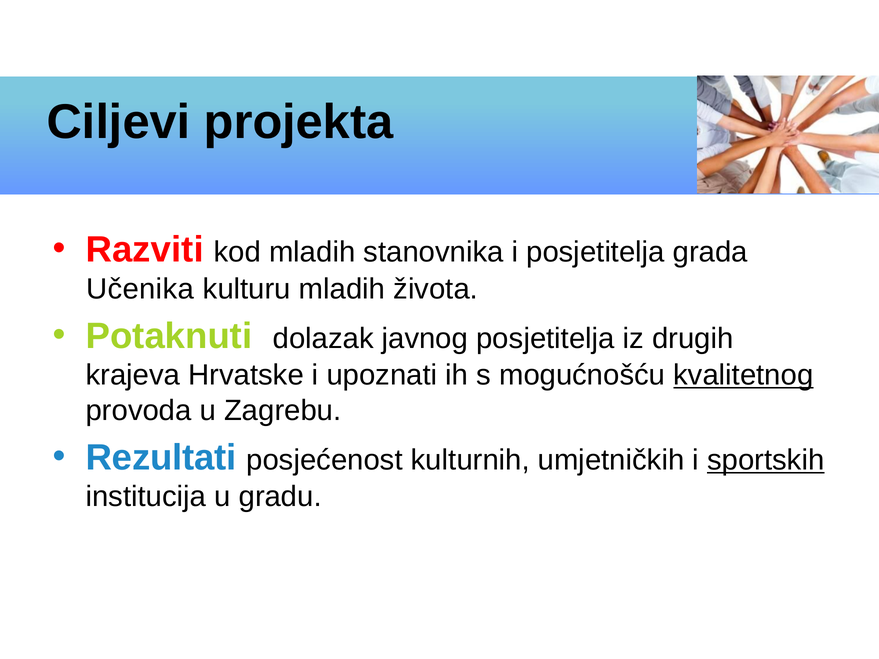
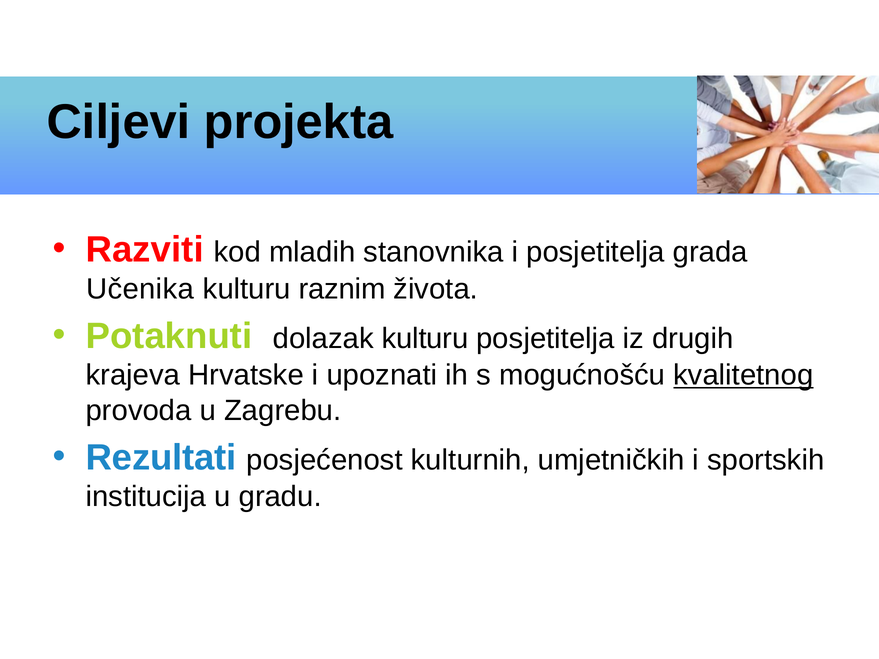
kulturu mladih: mladih -> raznim
dolazak javnog: javnog -> kulturu
sportskih underline: present -> none
